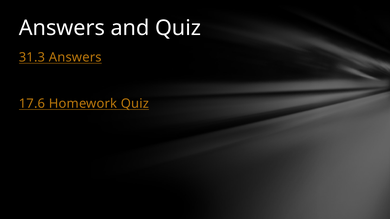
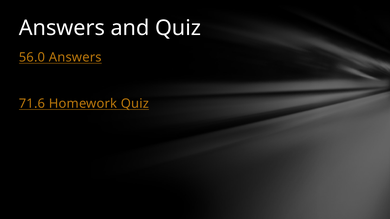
31.3: 31.3 -> 56.0
17.6: 17.6 -> 71.6
